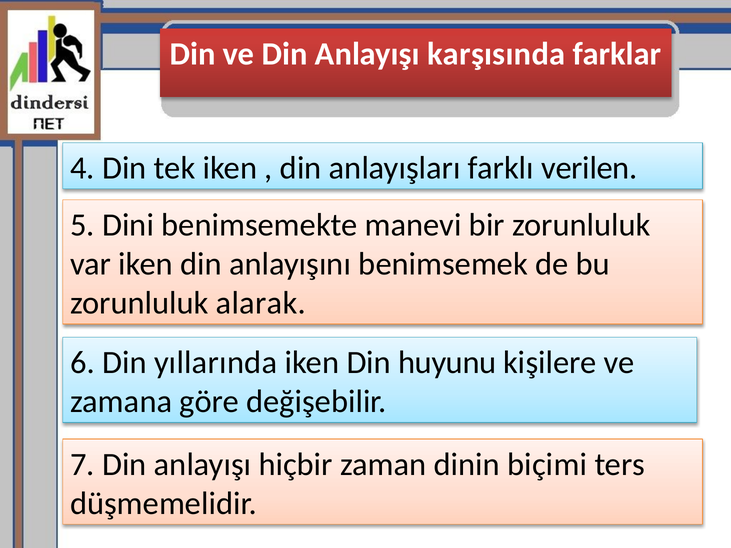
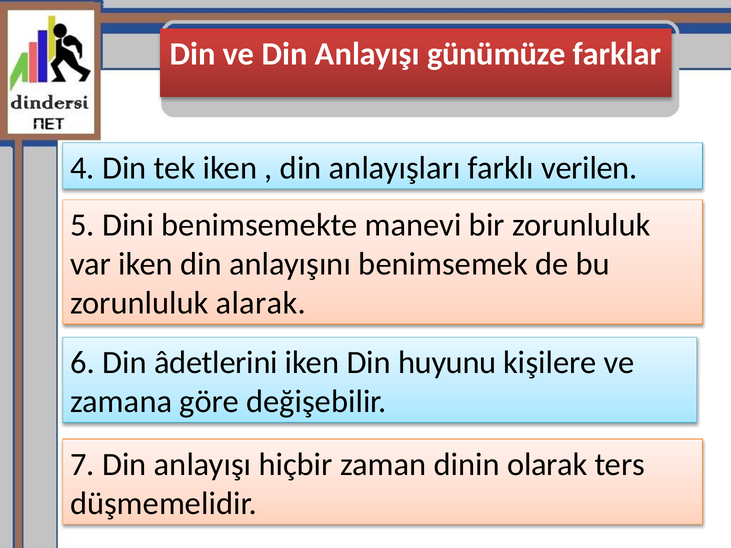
karşısında: karşısında -> günümüze
yıllarında: yıllarında -> âdetlerini
biçimi: biçimi -> olarak
